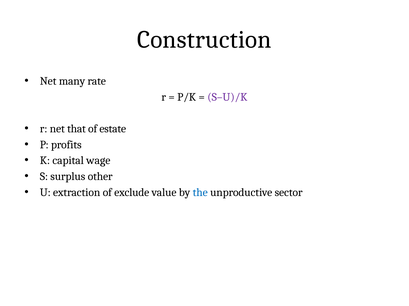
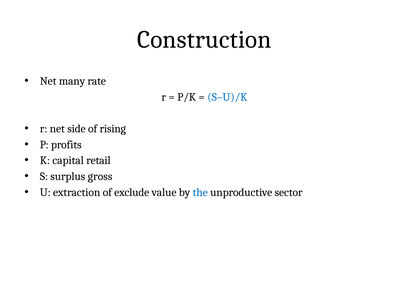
S–U)/K colour: purple -> blue
that: that -> side
estate: estate -> rising
wage: wage -> retail
other: other -> gross
